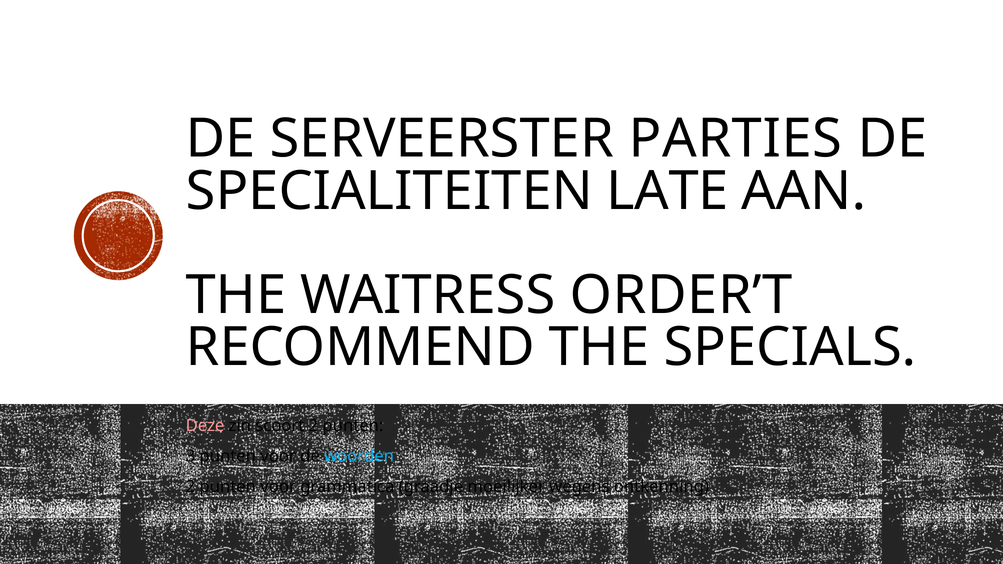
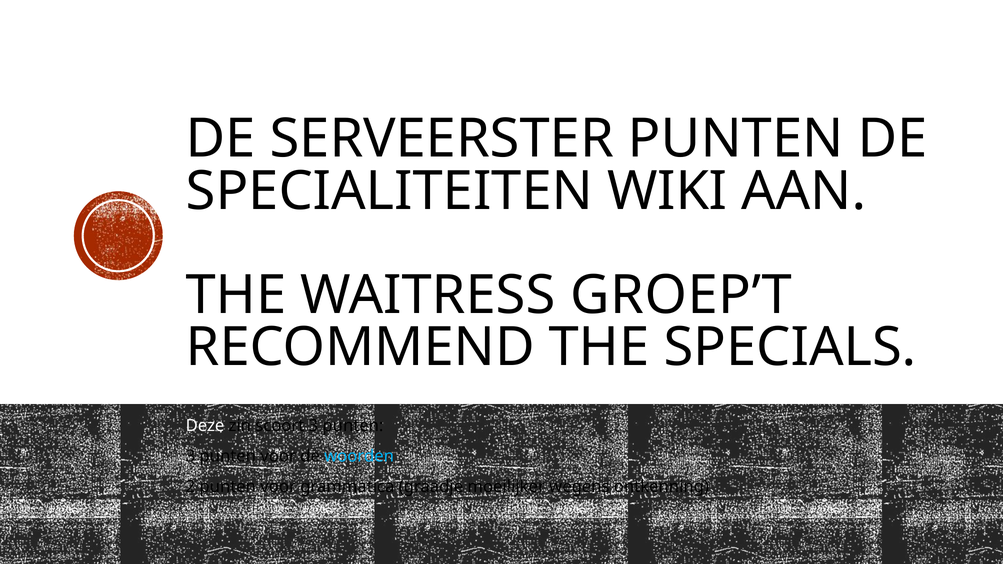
SERVEERSTER PARTIES: PARTIES -> PUNTEN
LATE: LATE -> WIKI
ORDER’T: ORDER’T -> GROEP’T
Deze colour: pink -> white
scoort 2: 2 -> 3
